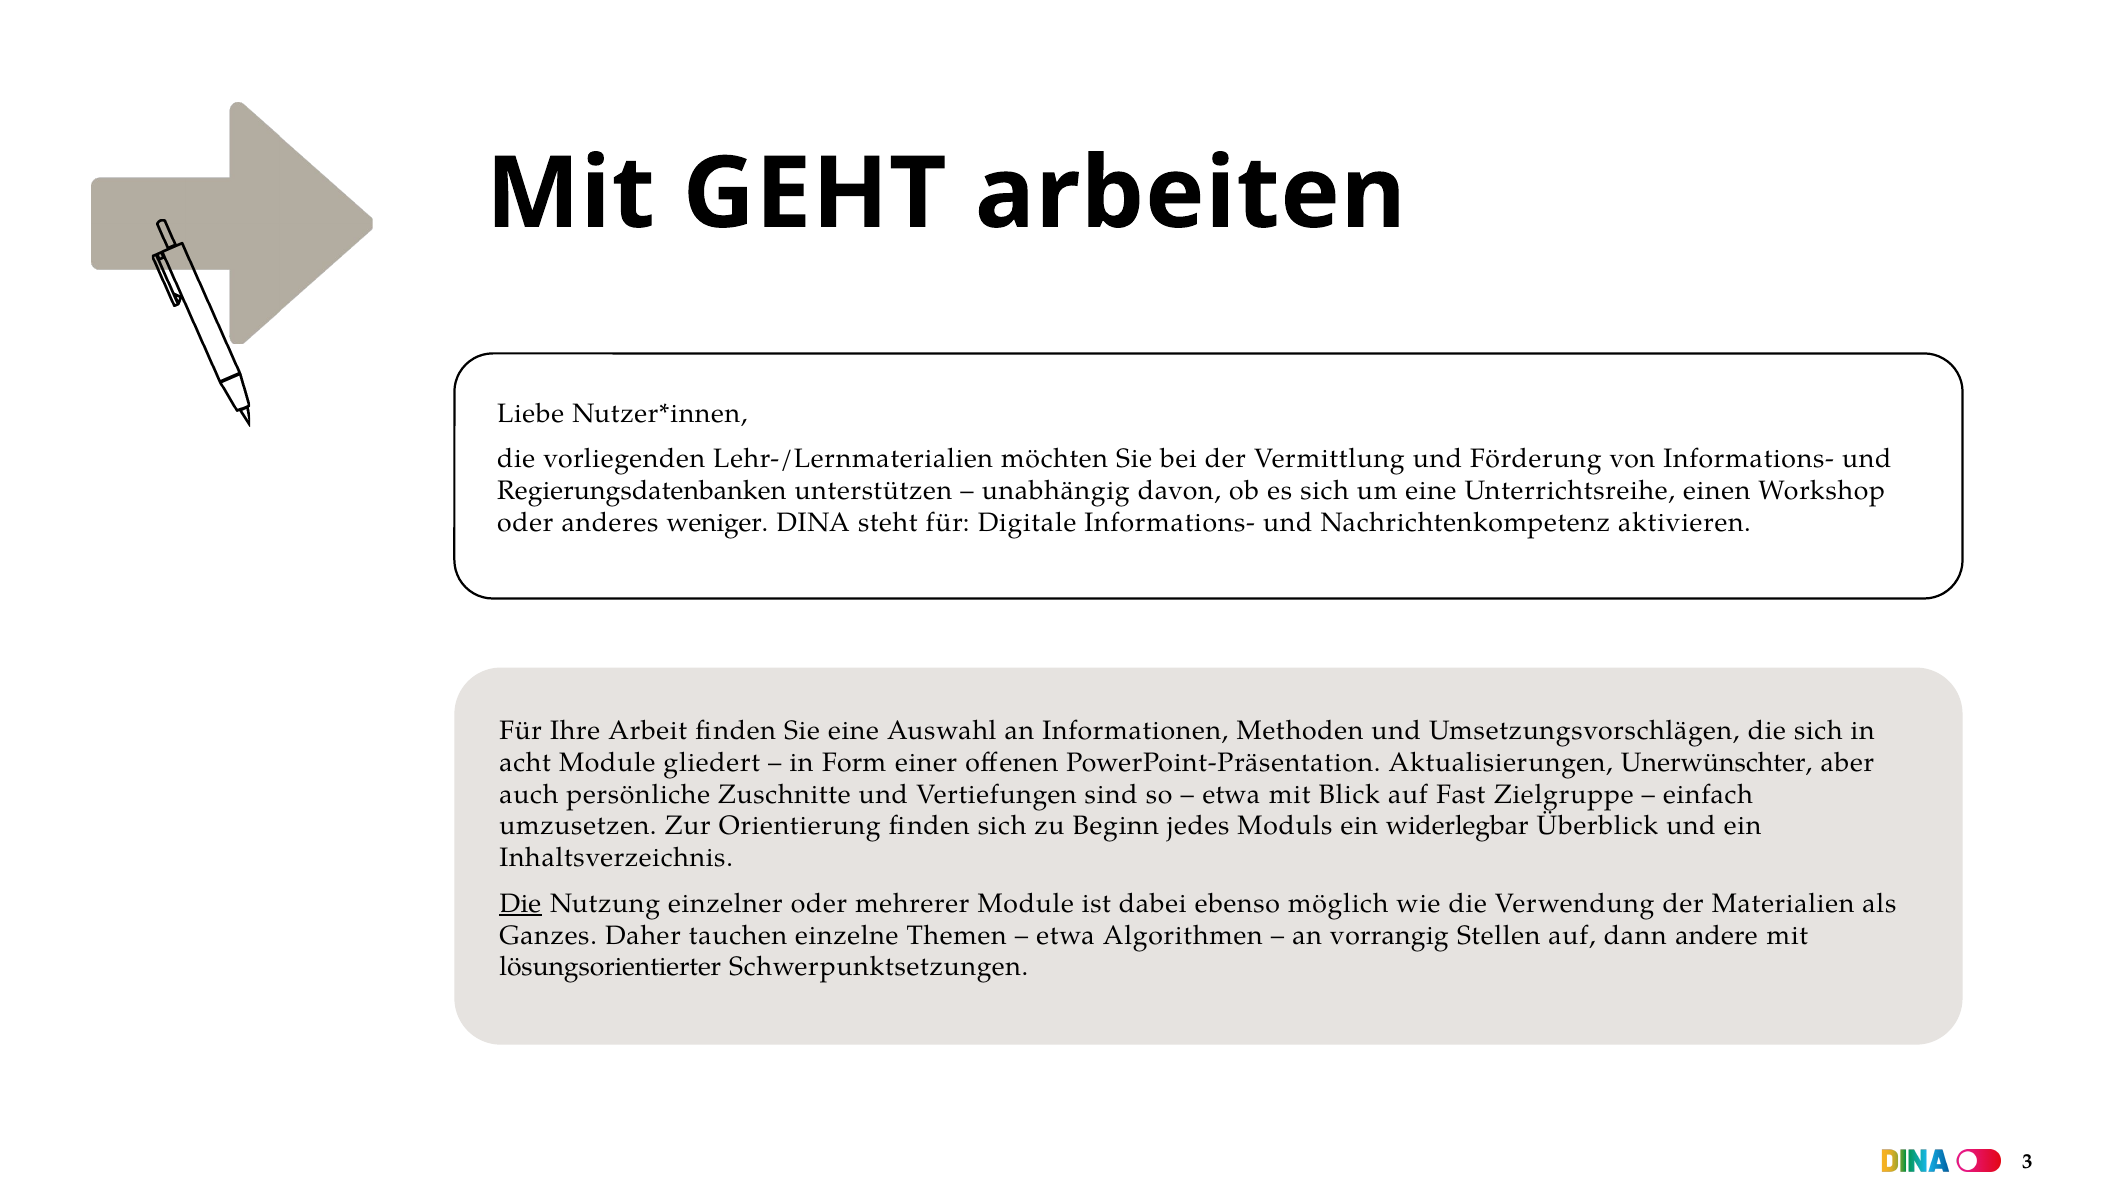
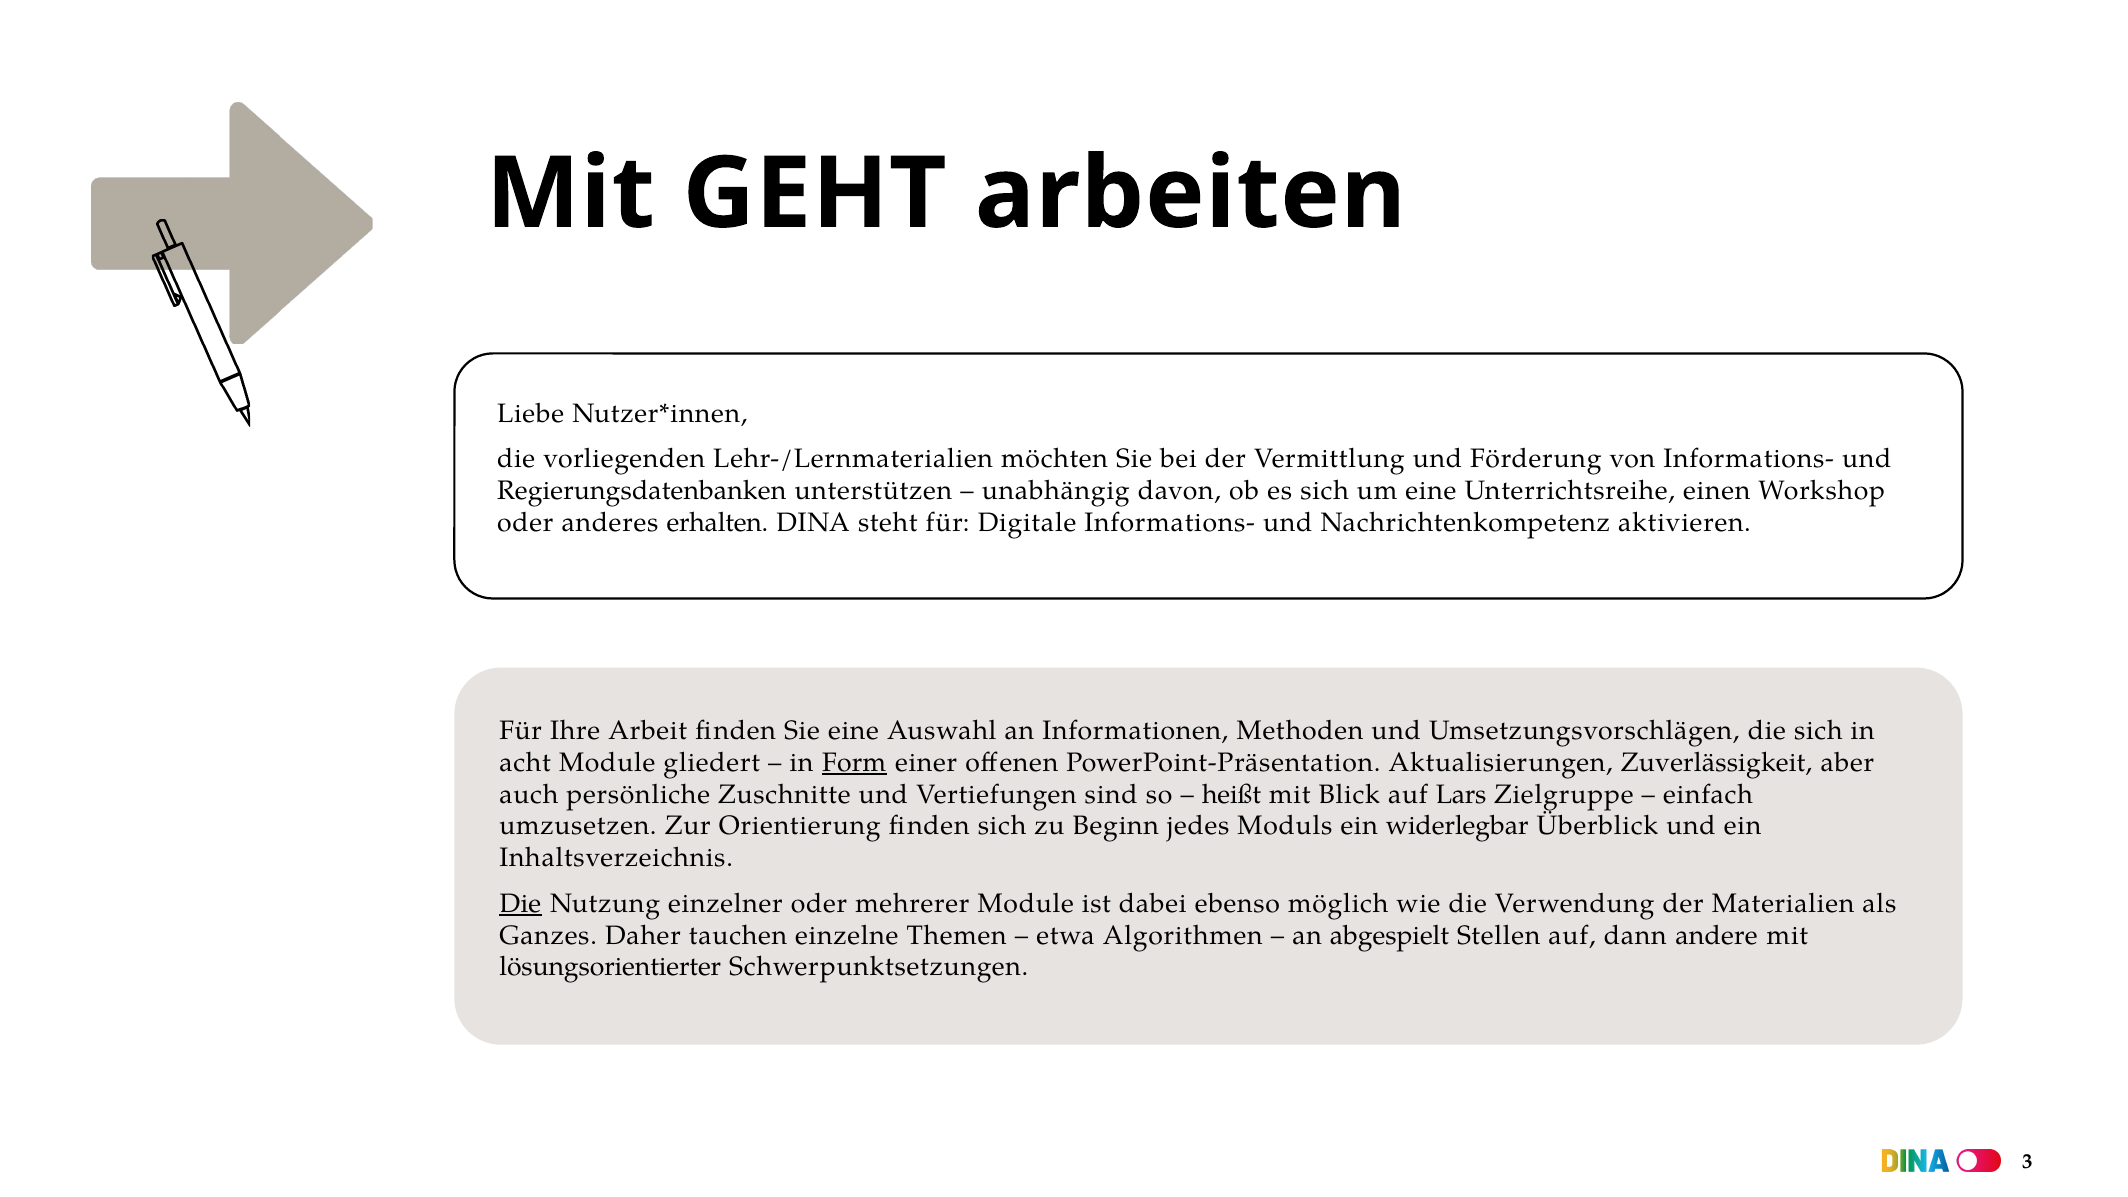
weniger: weniger -> erhalten
Form underline: none -> present
Unerwünschter: Unerwünschter -> Zuverlässigkeit
etwa at (1231, 794): etwa -> heißt
Fast: Fast -> Lars
vorrangig: vorrangig -> abgespielt
